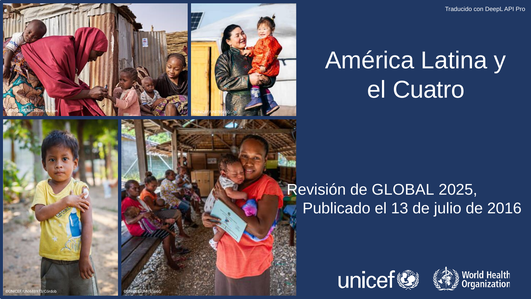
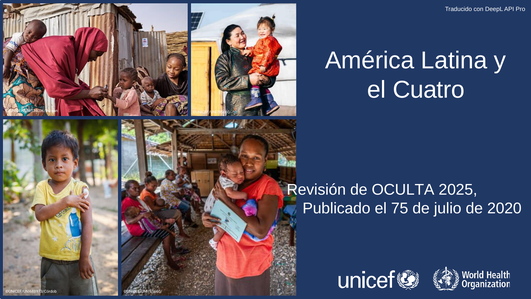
GLOBAL: GLOBAL -> OCULTA
13: 13 -> 75
2016: 2016 -> 2020
